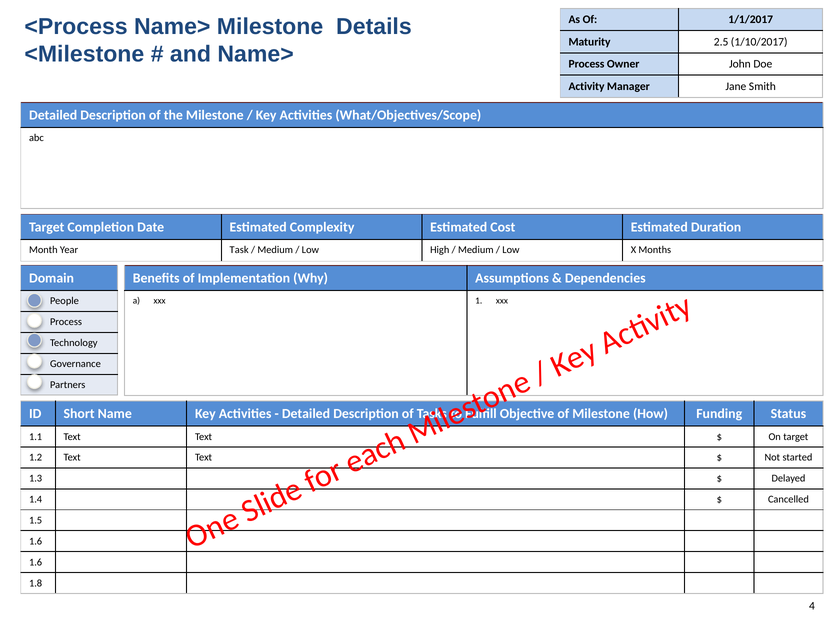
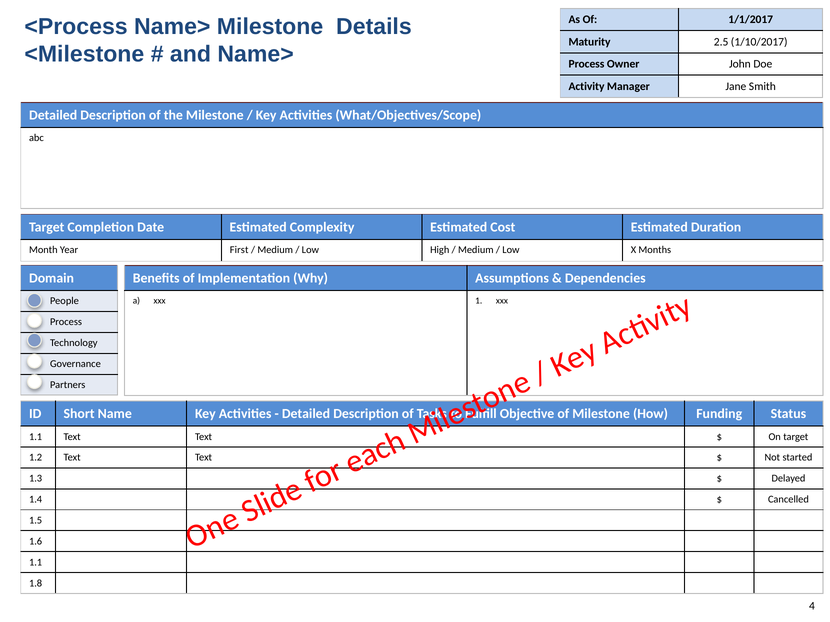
Task: Task -> First
1.6 at (36, 563): 1.6 -> 1.1
